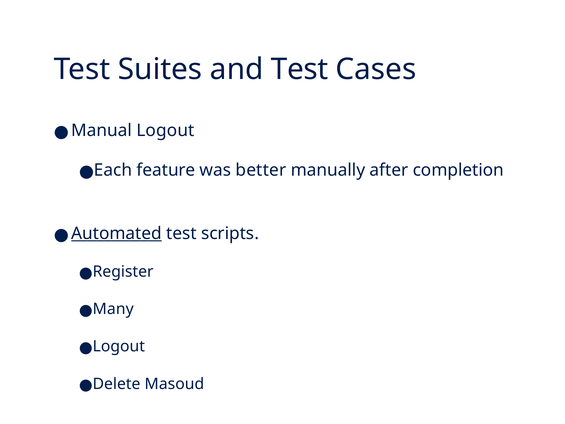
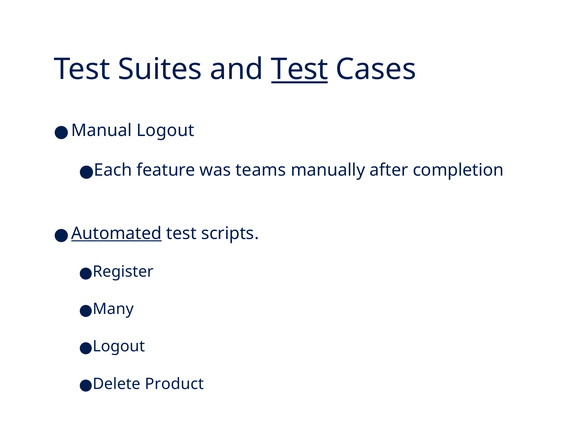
Test at (300, 69) underline: none -> present
better: better -> teams
Masoud: Masoud -> Product
